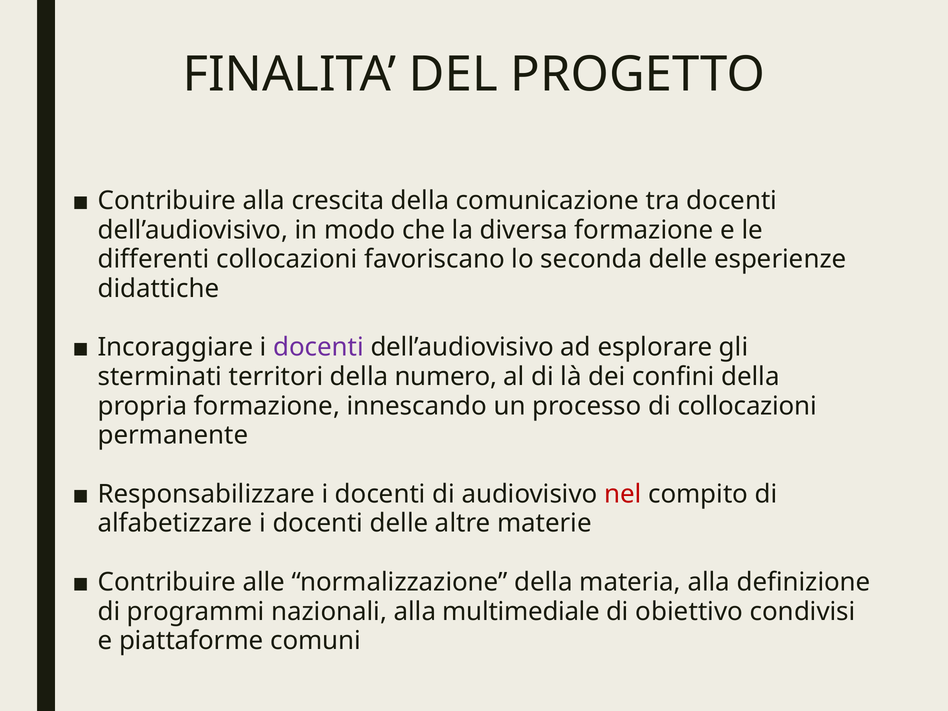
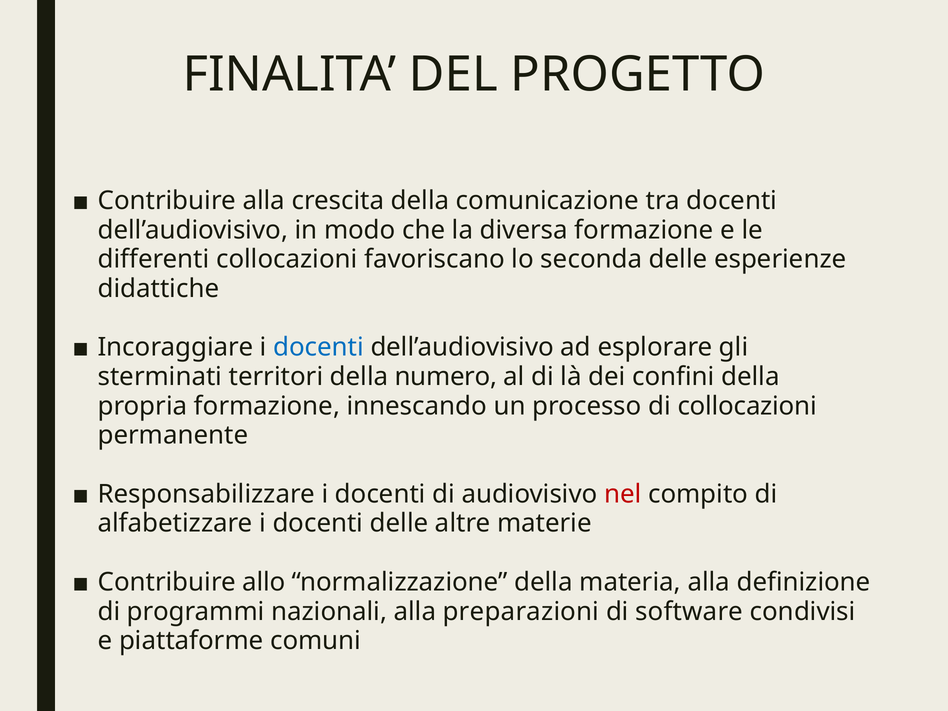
docenti at (318, 347) colour: purple -> blue
alle: alle -> allo
multimediale: multimediale -> preparazioni
obiettivo: obiettivo -> software
